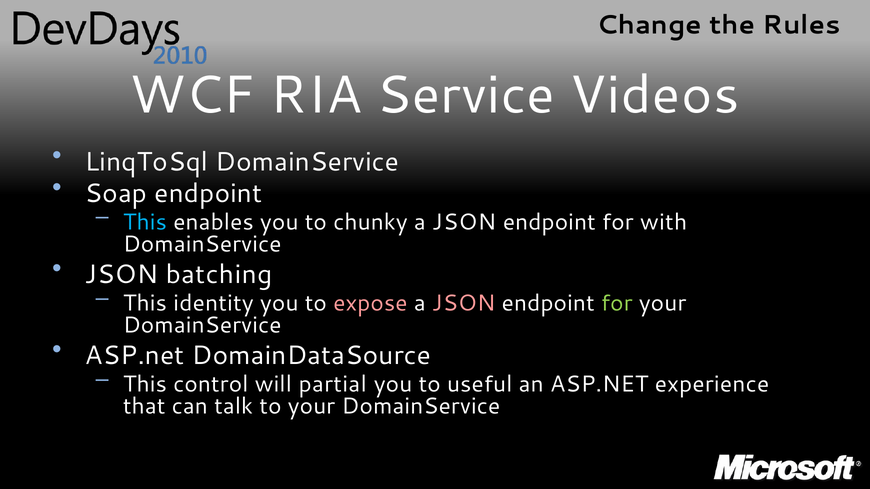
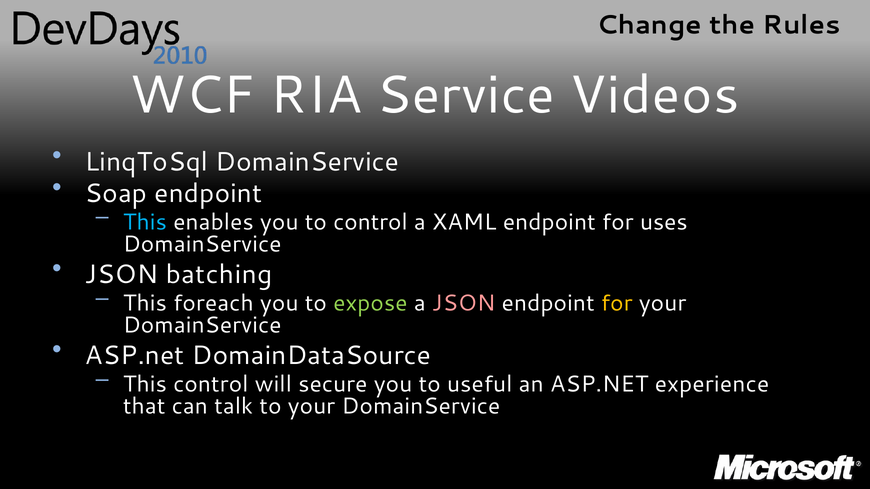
to chunky: chunky -> control
JSON at (464, 222): JSON -> XAML
with: with -> uses
identity: identity -> foreach
expose colour: pink -> light green
for at (617, 303) colour: light green -> yellow
partial: partial -> secure
